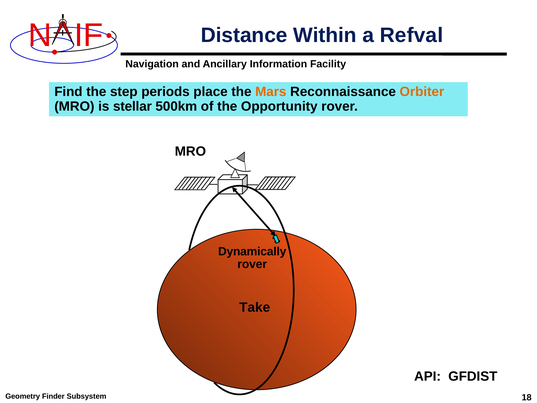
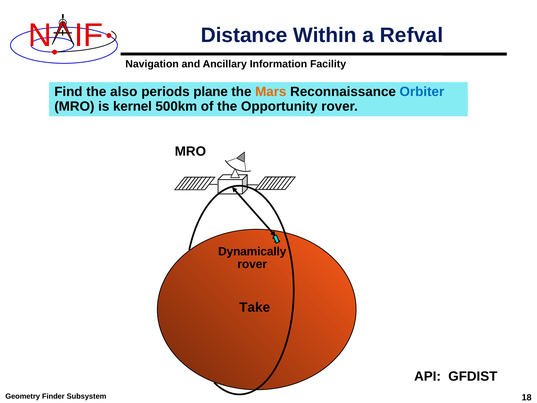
step: step -> also
place: place -> plane
Orbiter colour: orange -> blue
stellar: stellar -> kernel
